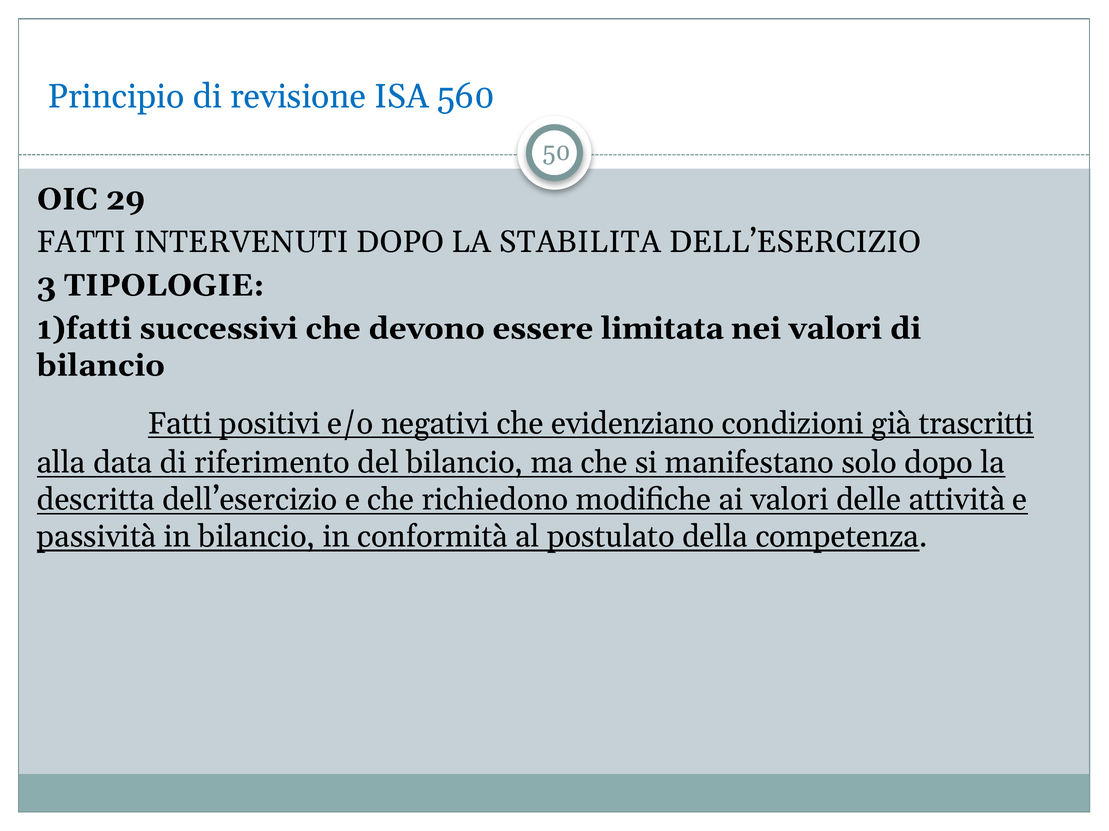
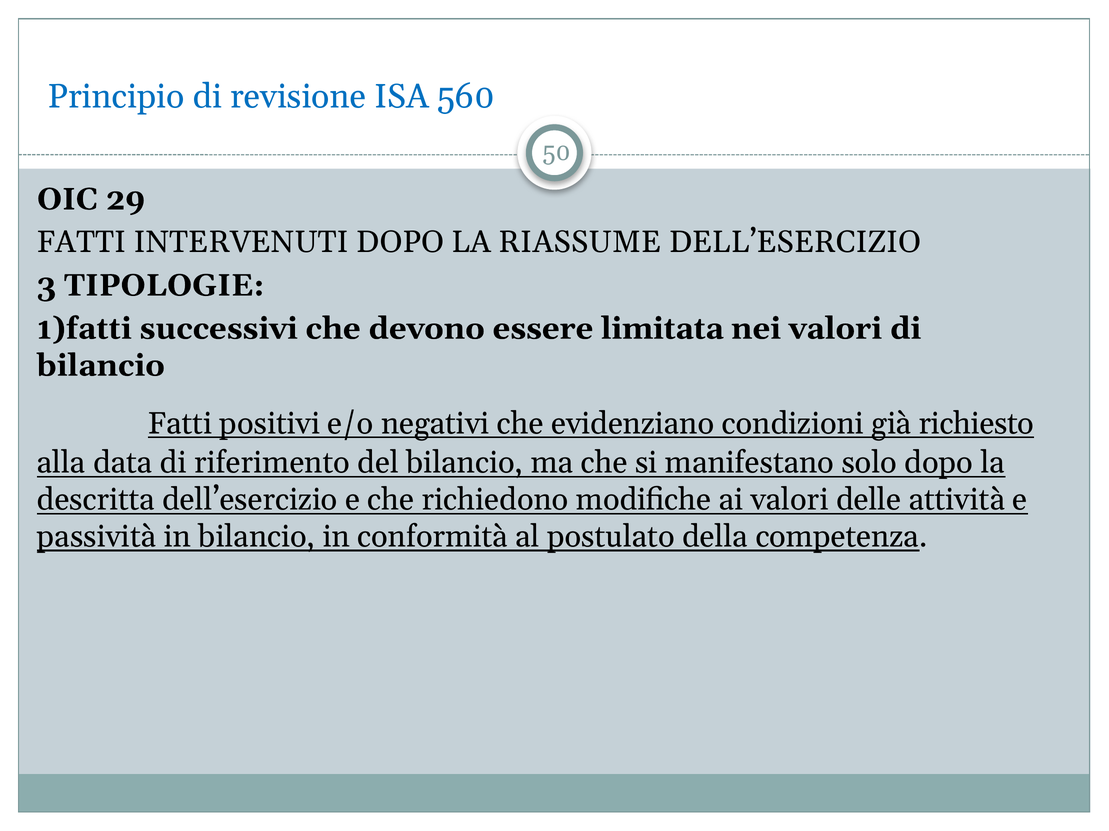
STABILITA: STABILITA -> RIASSUME
trascritti: trascritti -> richiesto
